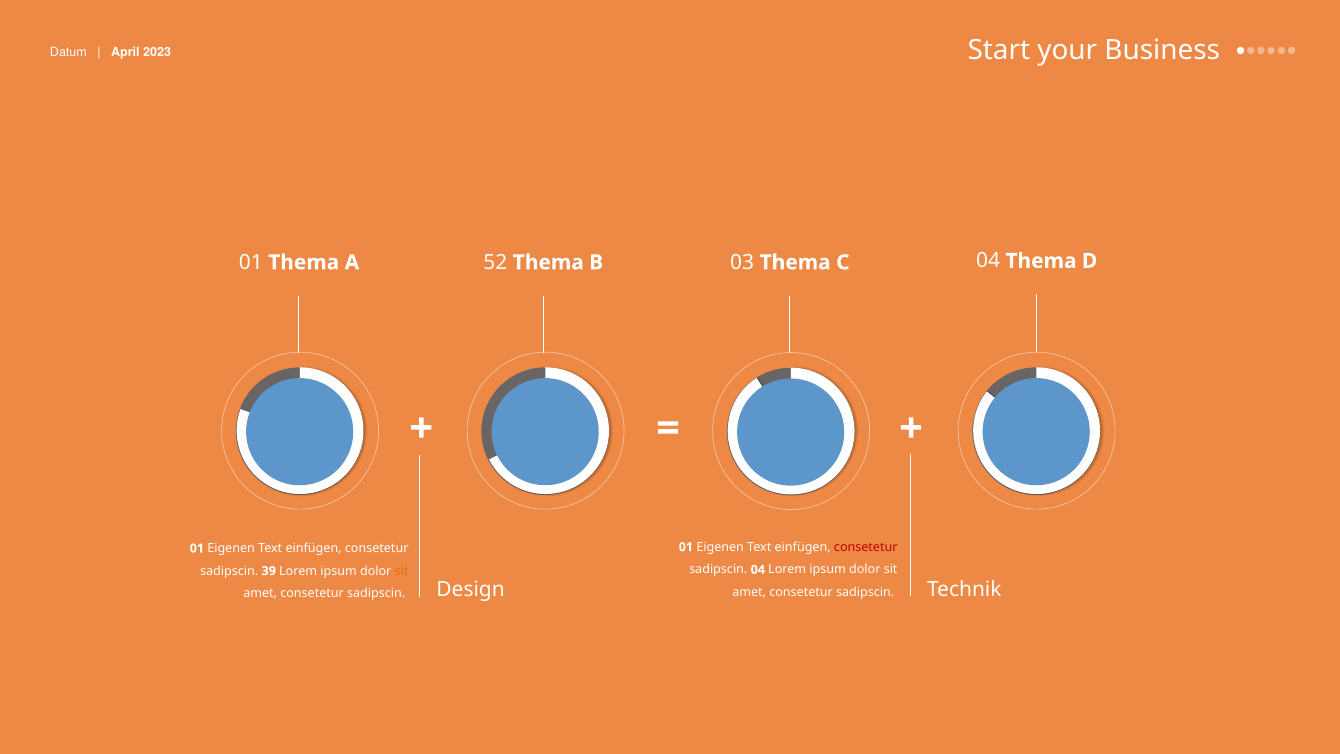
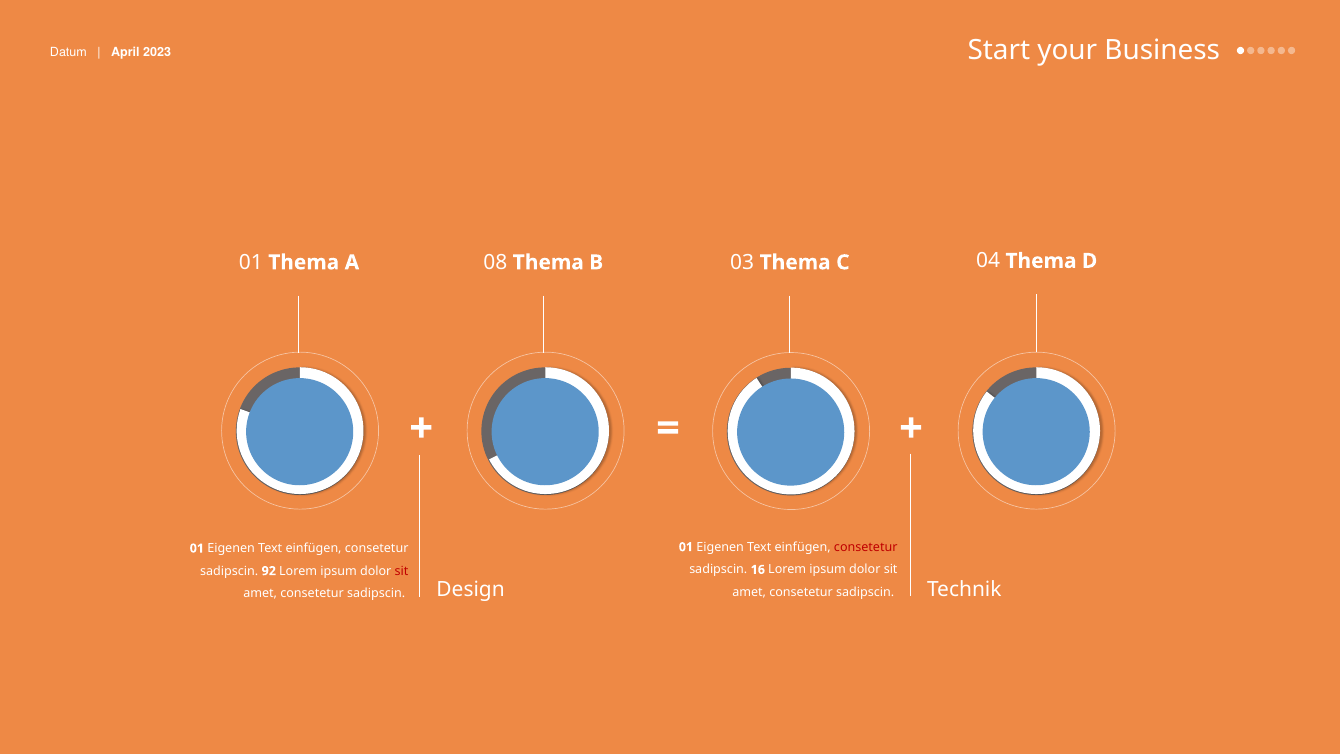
52: 52 -> 08
sadipscin 04: 04 -> 16
39: 39 -> 92
sit at (402, 571) colour: orange -> red
